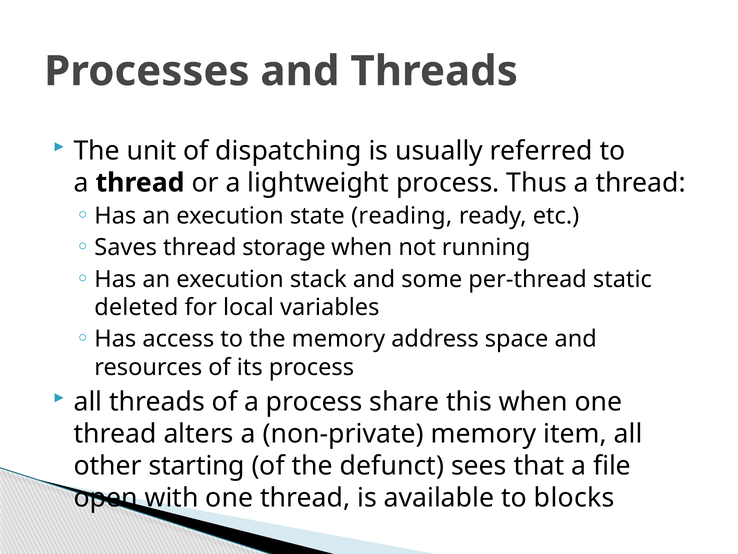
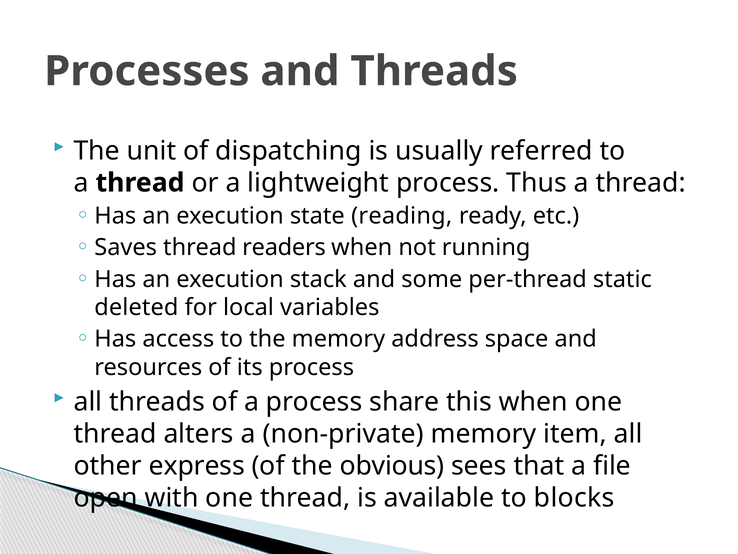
storage: storage -> readers
starting: starting -> express
defunct: defunct -> obvious
